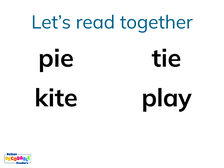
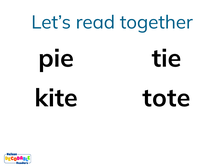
play: play -> tote
